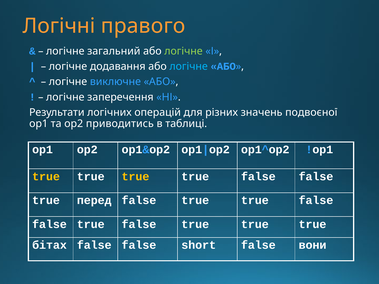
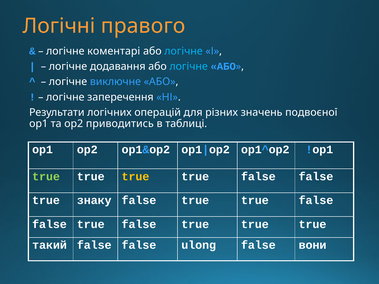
загальний: загальний -> коментарі
логічне at (183, 51) colour: light green -> light blue
true at (46, 177) colour: yellow -> light green
перед: перед -> знаку
бітах: бітах -> такий
short: short -> ulong
